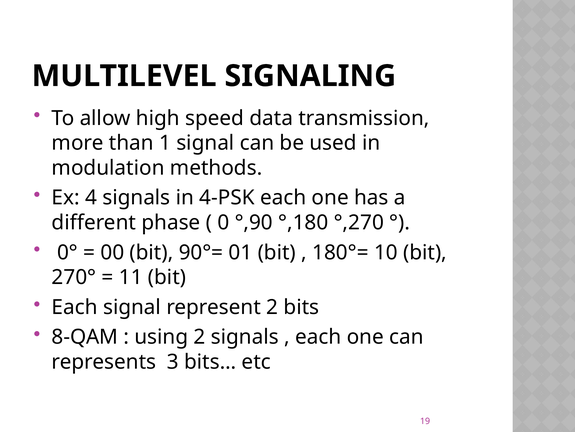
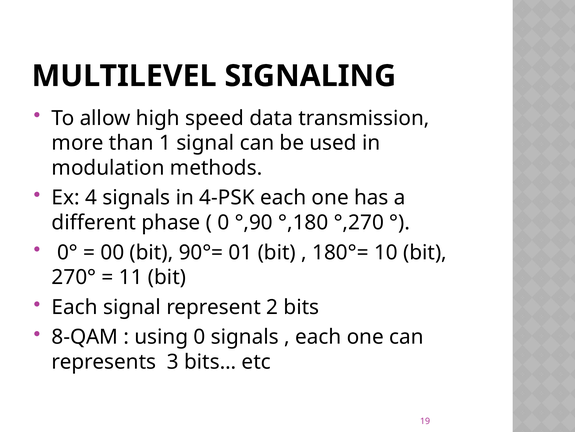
using 2: 2 -> 0
